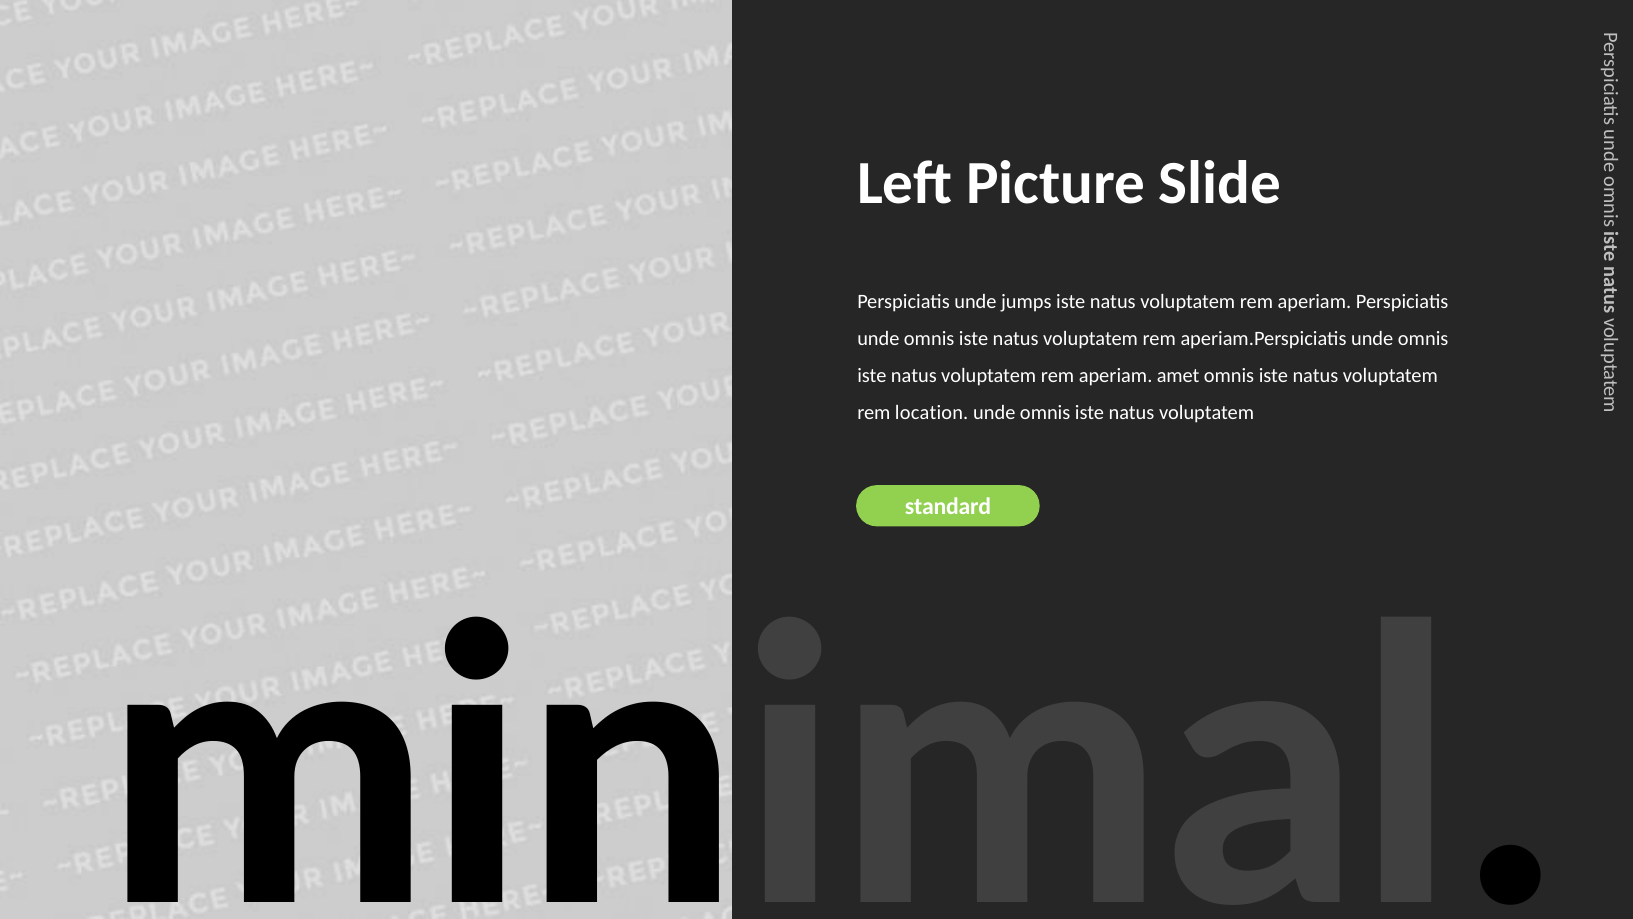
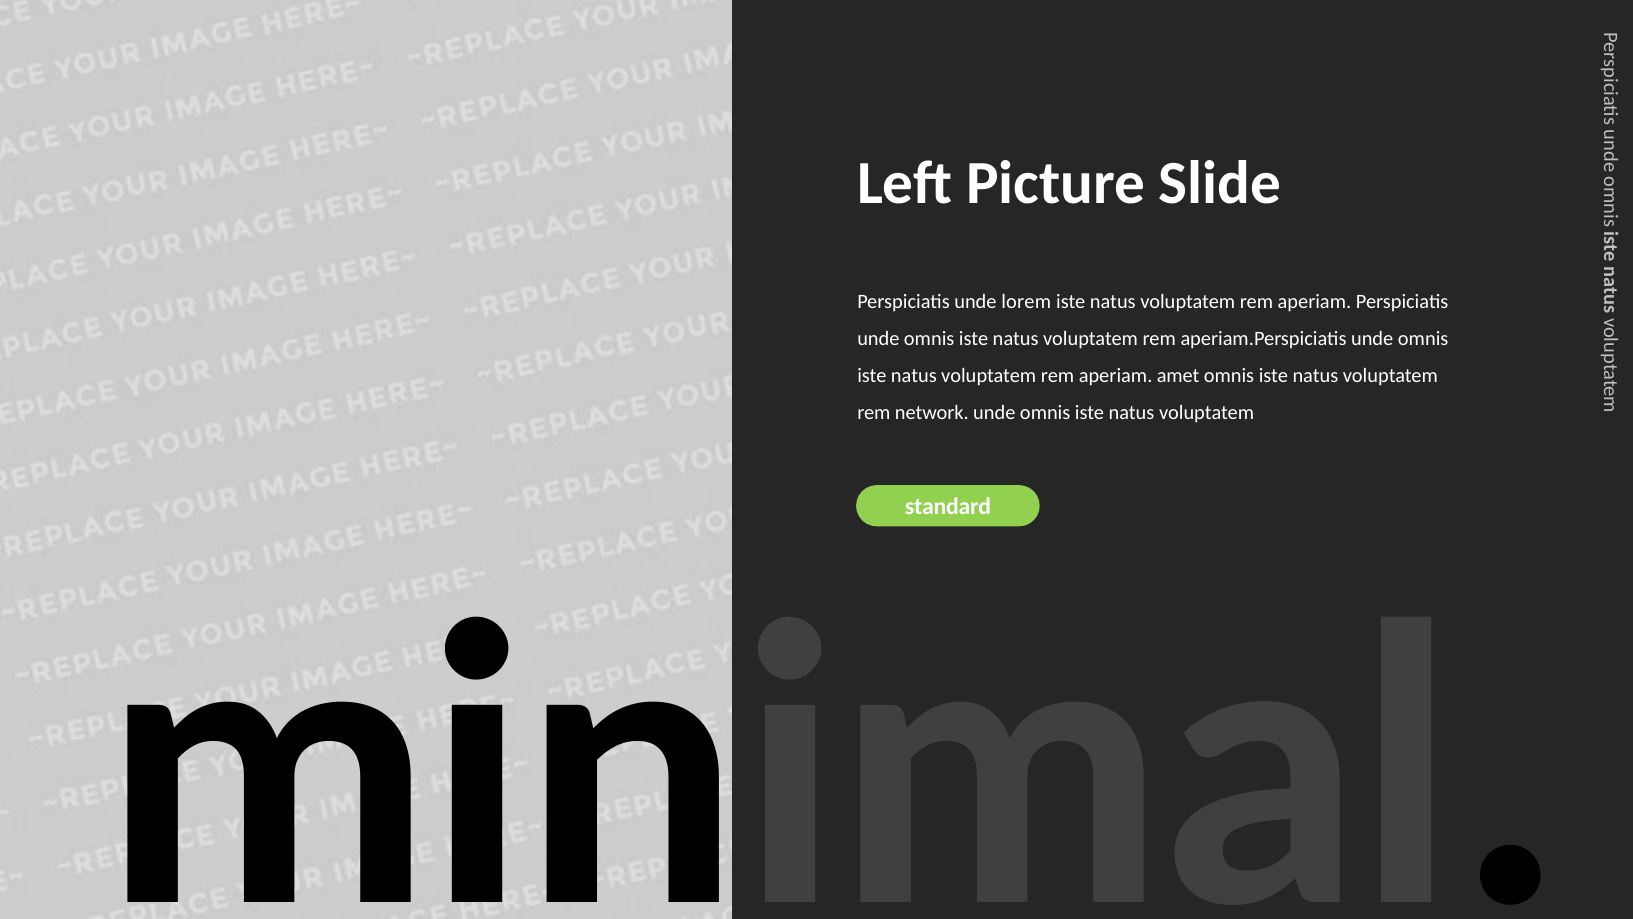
jumps: jumps -> lorem
location: location -> network
